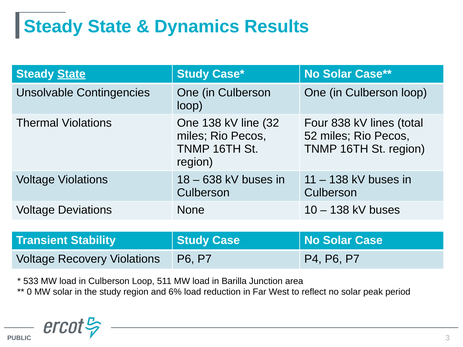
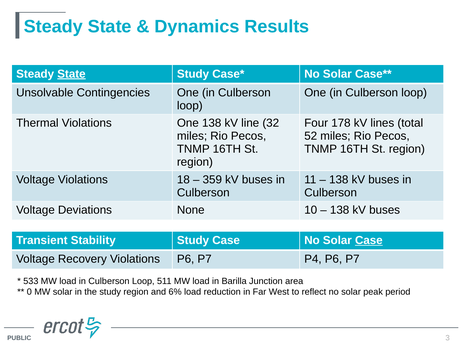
838: 838 -> 178
638: 638 -> 359
Case at (369, 240) underline: none -> present
